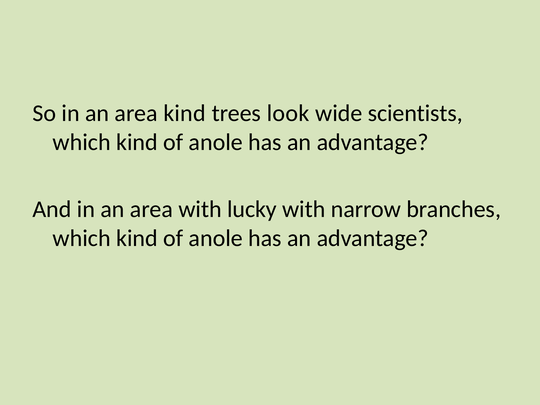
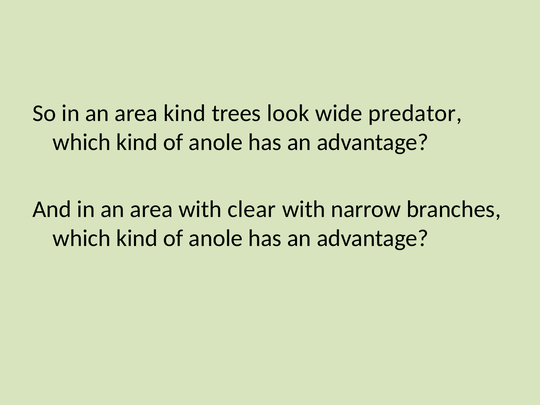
scientists: scientists -> predator
lucky: lucky -> clear
